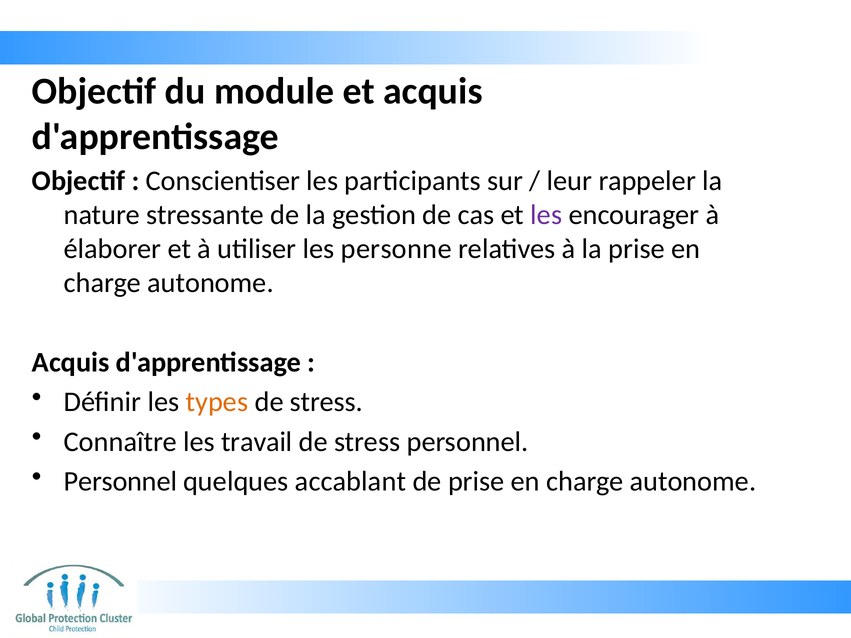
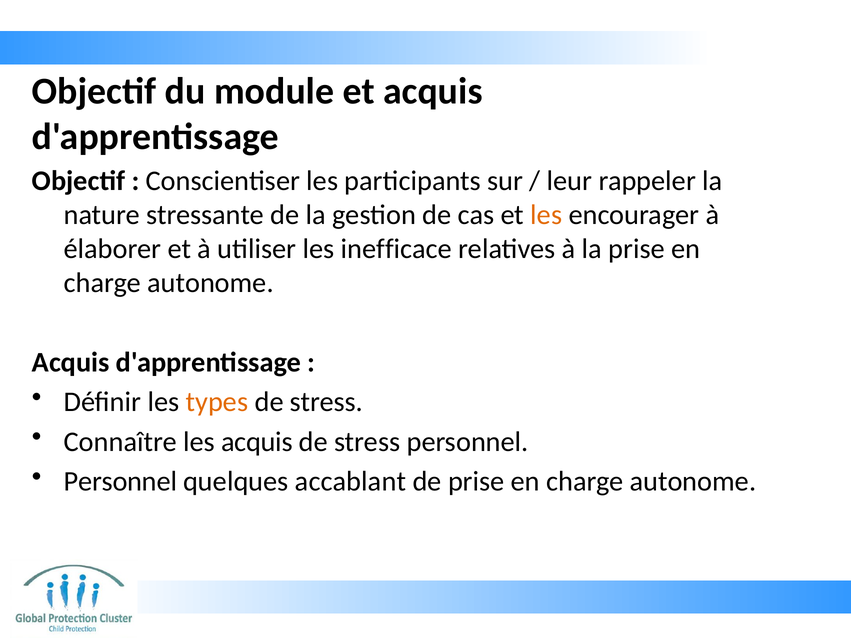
les at (546, 215) colour: purple -> orange
personne: personne -> inefficace
les travail: travail -> acquis
